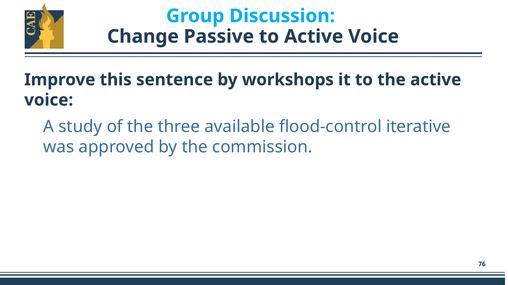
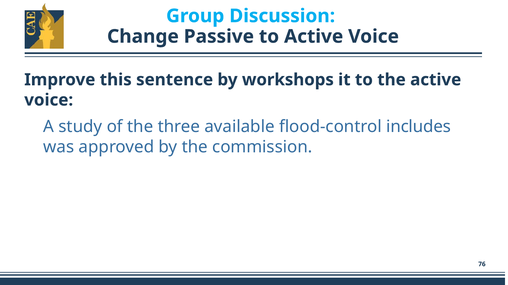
iterative: iterative -> includes
